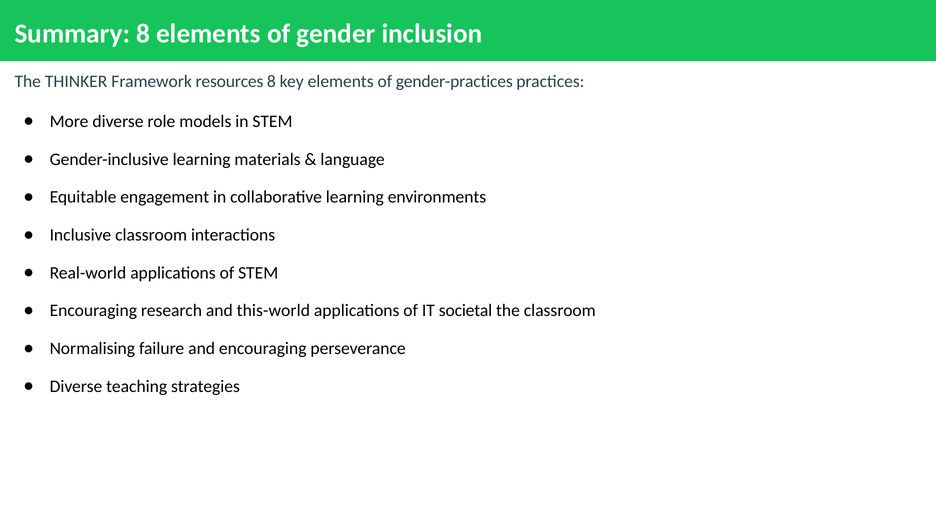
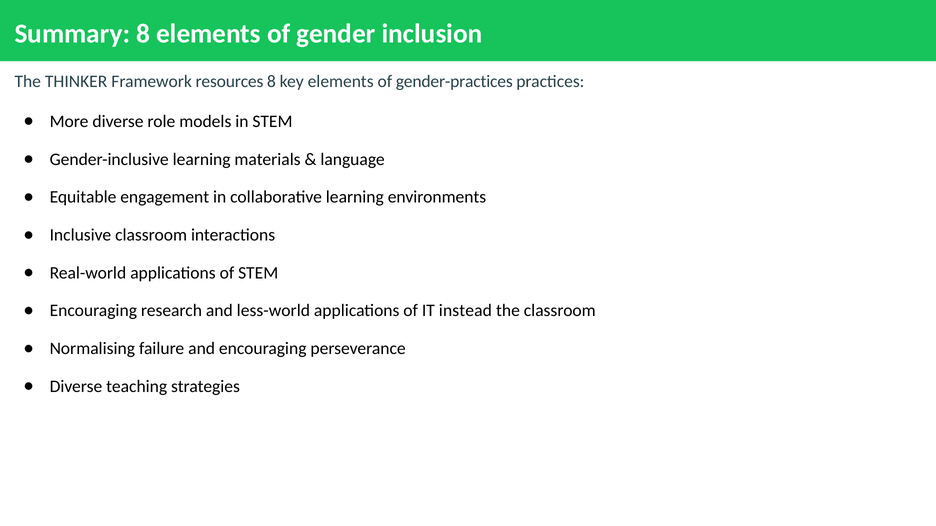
this-world: this-world -> less-world
societal: societal -> instead
